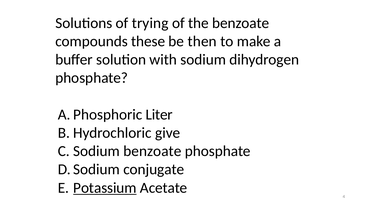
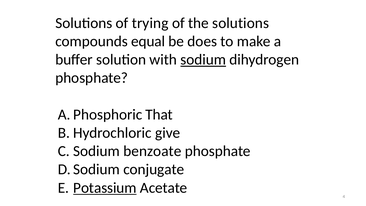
the benzoate: benzoate -> solutions
these: these -> equal
then: then -> does
sodium underline: none -> present
Liter: Liter -> That
